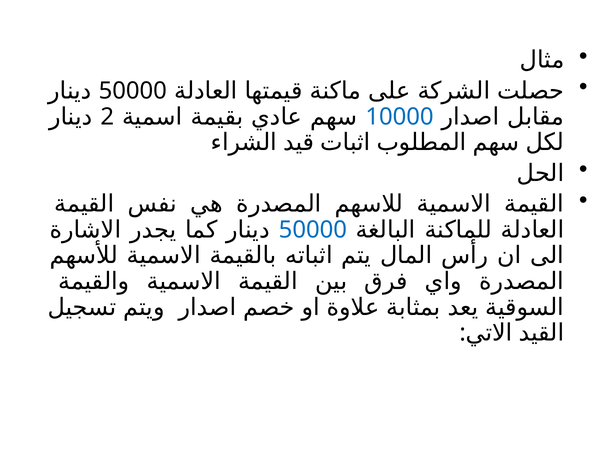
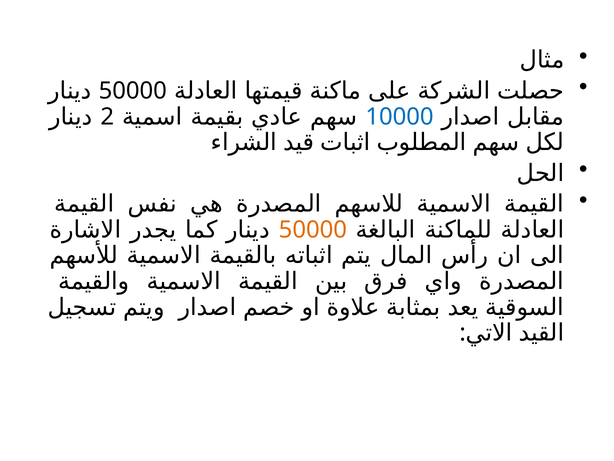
50000 at (313, 229) colour: blue -> orange
